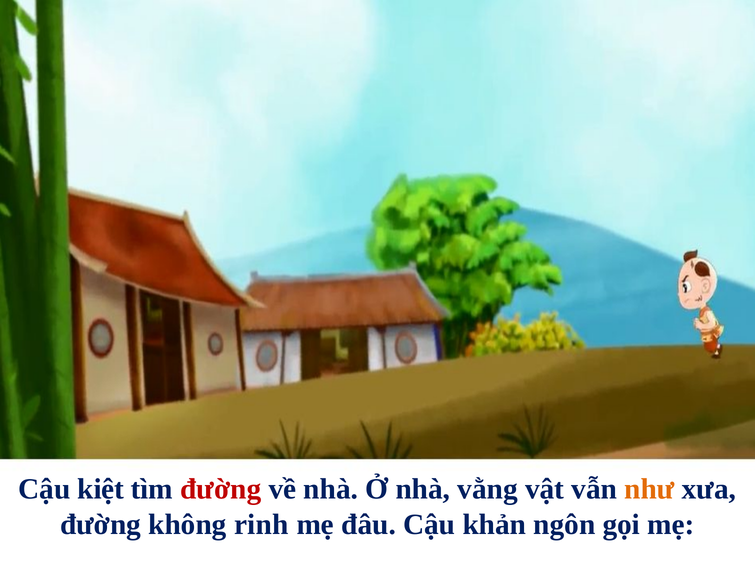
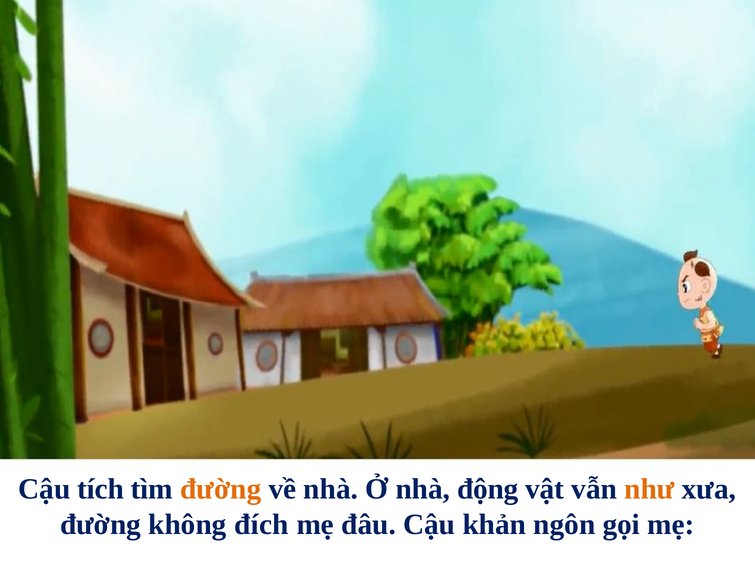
kiệt: kiệt -> tích
đường at (221, 489) colour: red -> orange
vằng: vằng -> động
rinh: rinh -> đích
